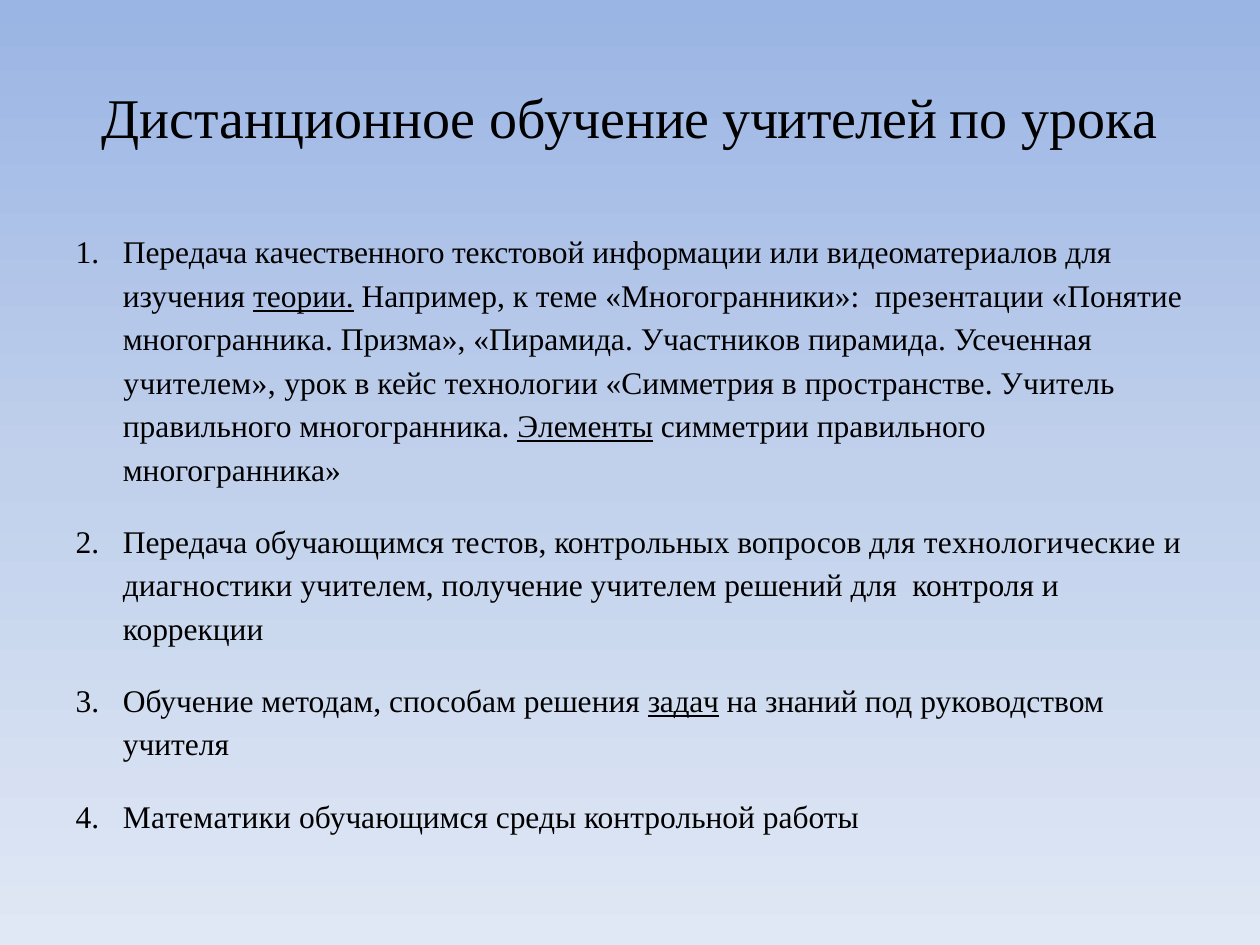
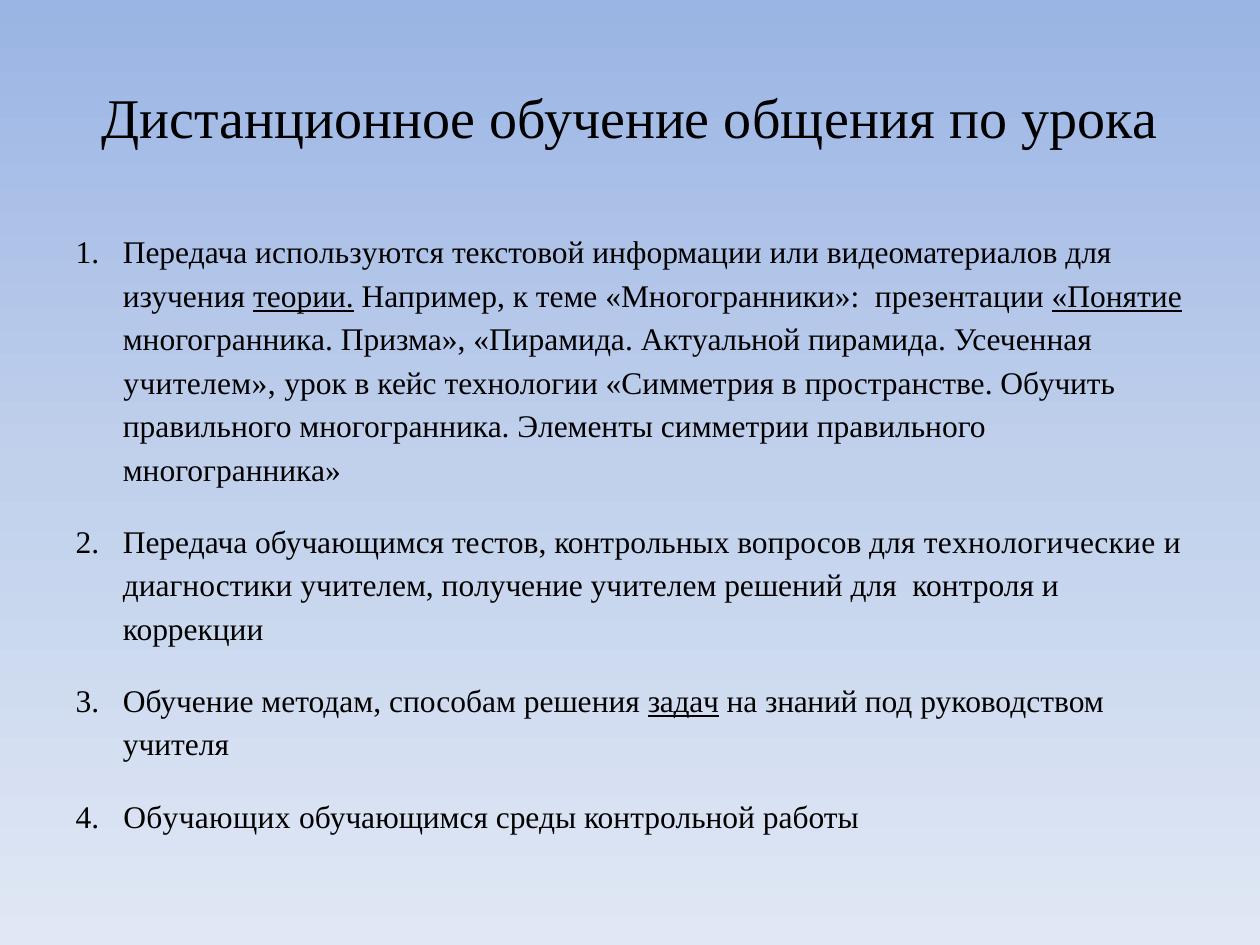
учителей: учителей -> общения
качественного: качественного -> используются
Понятие underline: none -> present
Участников: Участников -> Актуальной
Учитель: Учитель -> Обучить
Элементы underline: present -> none
Математики: Математики -> Обучающих
